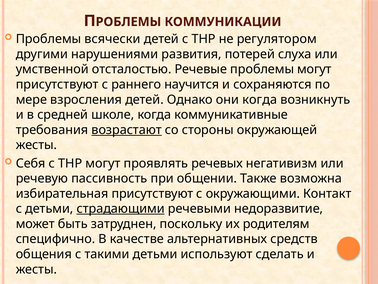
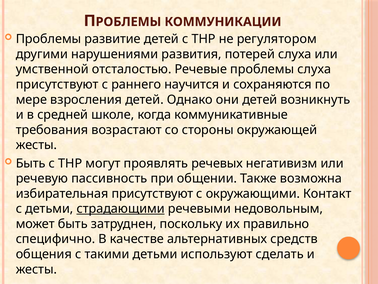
всячески: всячески -> развитие
проблемы могут: могут -> слуха
они когда: когда -> детей
возрастают underline: present -> none
Себя at (31, 163): Себя -> Быть
недоразвитие: недоразвитие -> недовольным
родителям: родителям -> правильно
